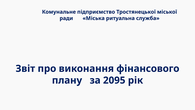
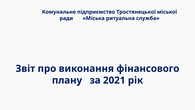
2095: 2095 -> 2021
